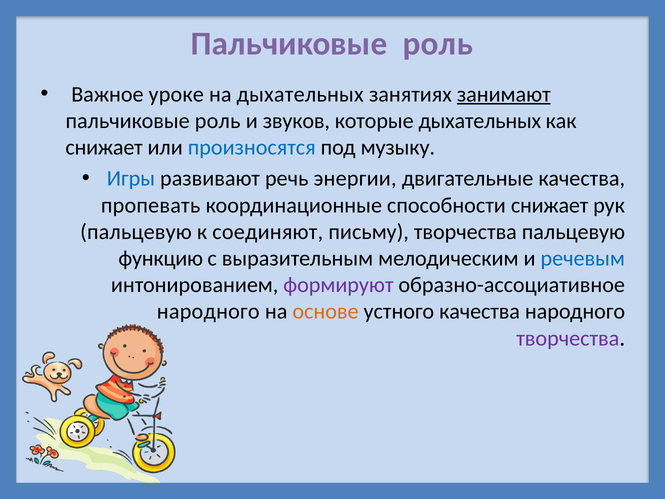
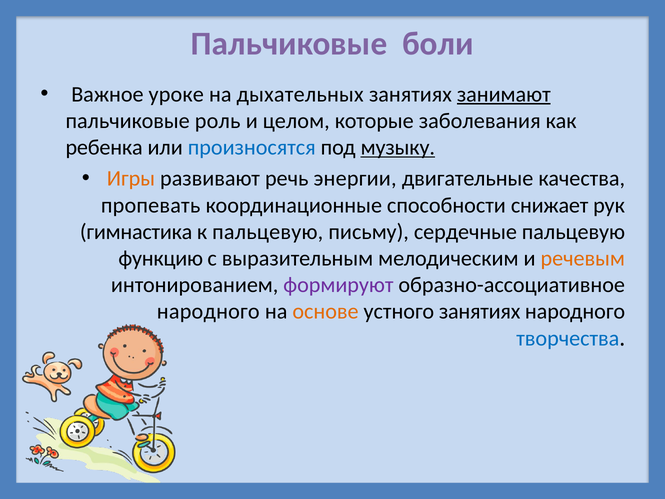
роль at (438, 44): роль -> боли
звуков: звуков -> целом
которые дыхательных: дыхательных -> заболевания
снижает at (104, 147): снижает -> ребенка
музыку underline: none -> present
Игры colour: blue -> orange
пальцевую at (136, 232): пальцевую -> гимнастика
к соединяют: соединяют -> пальцевую
письму творчества: творчества -> сердечные
речевым colour: blue -> orange
устного качества: качества -> занятиях
творчества at (568, 338) colour: purple -> blue
